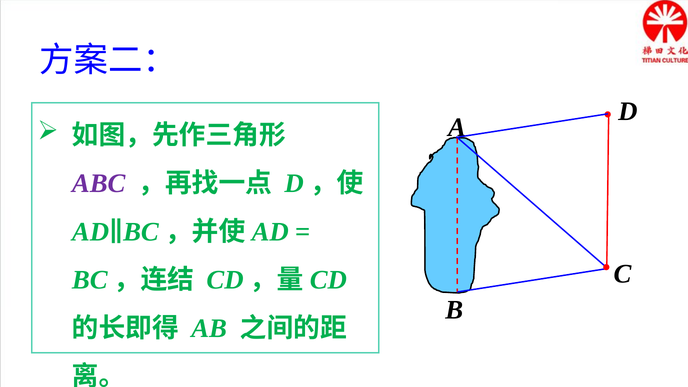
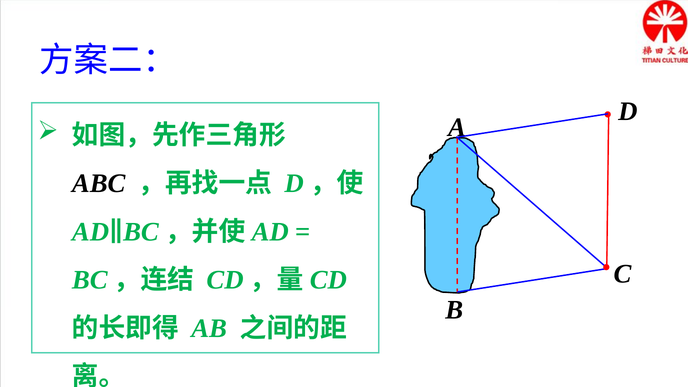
ABC colour: purple -> black
